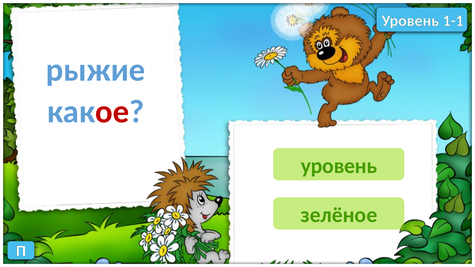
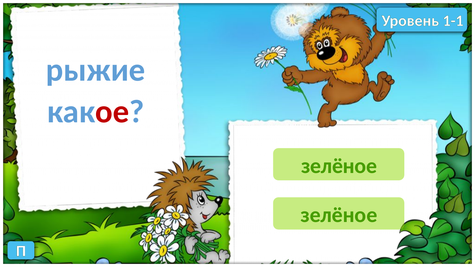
уровень at (339, 166): уровень -> зелёное
